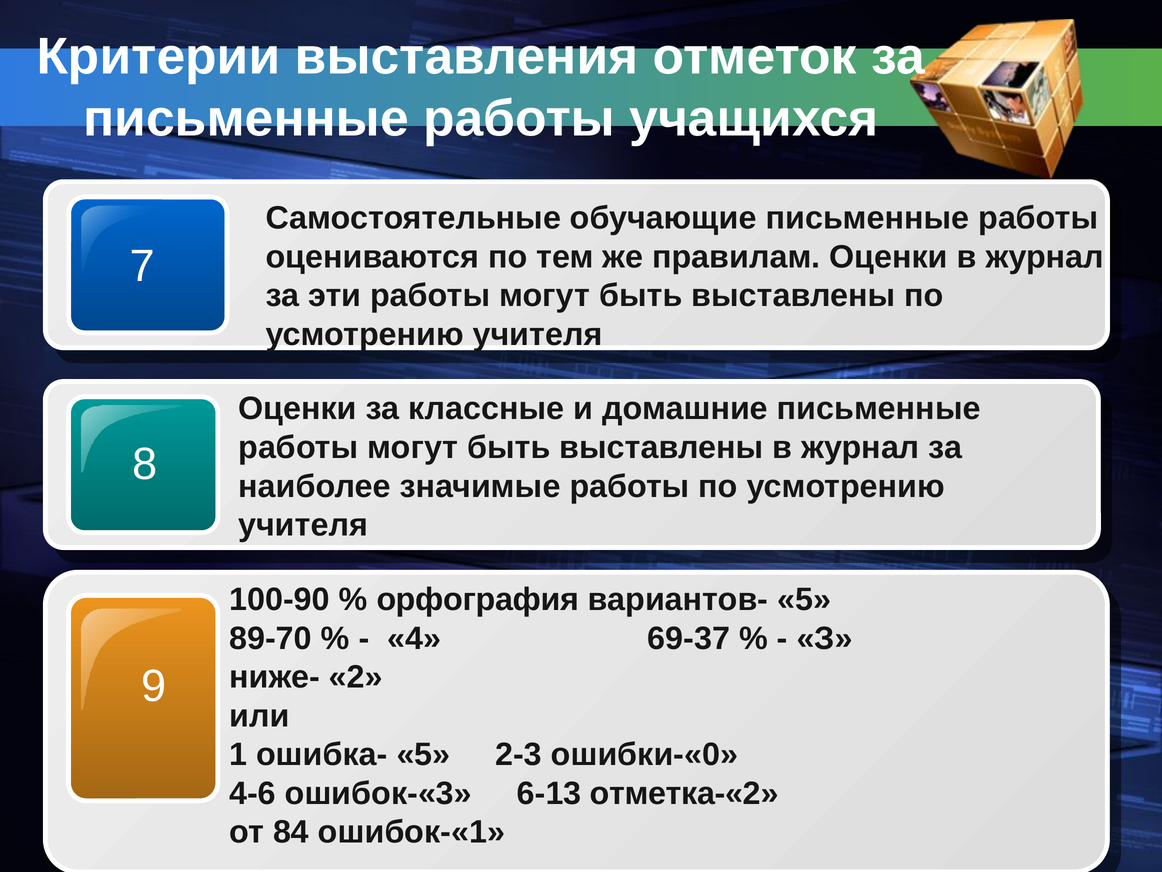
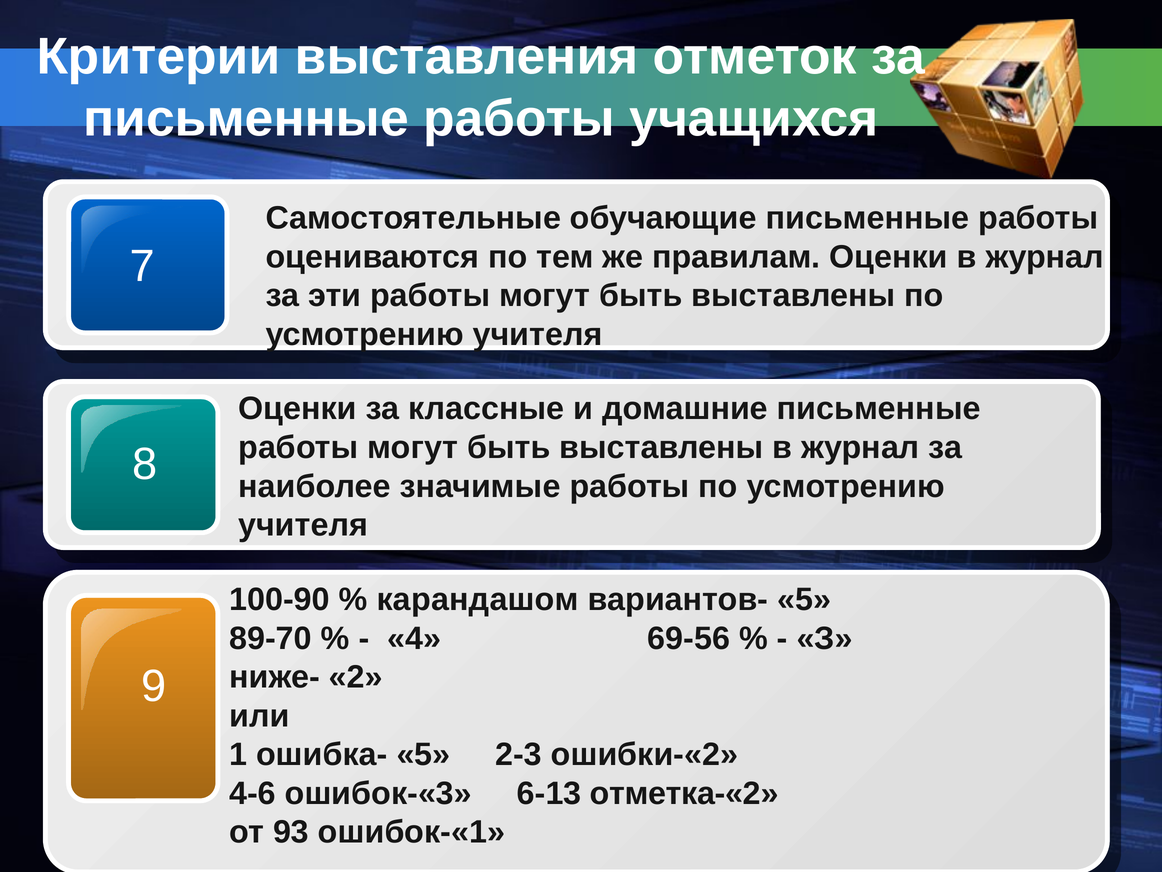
орфография: орфография -> карандашом
69-37: 69-37 -> 69-56
ошибки-«0: ошибки-«0 -> ошибки-«2
84: 84 -> 93
